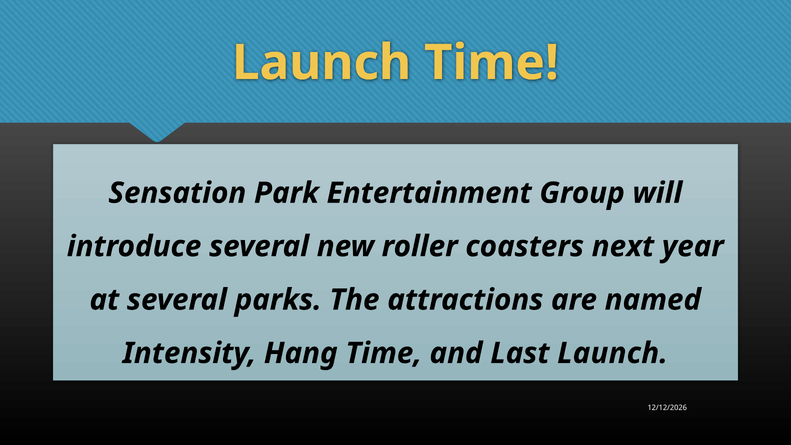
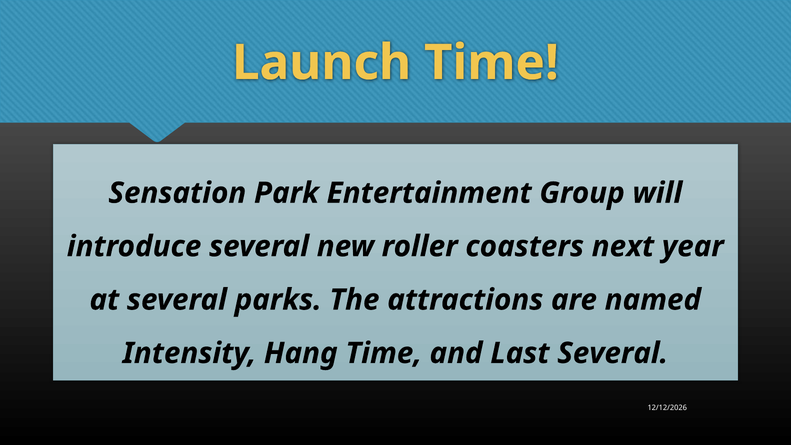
Last Launch: Launch -> Several
